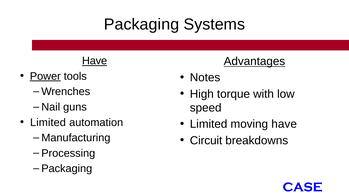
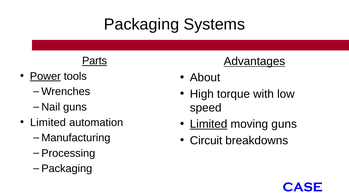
Have at (95, 61): Have -> Parts
Notes: Notes -> About
Limited at (209, 124) underline: none -> present
moving have: have -> guns
